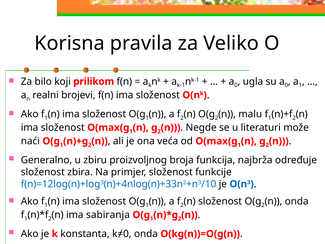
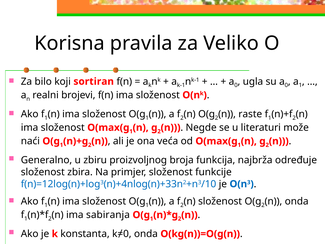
prilikom: prilikom -> sortiran
malu: malu -> raste
